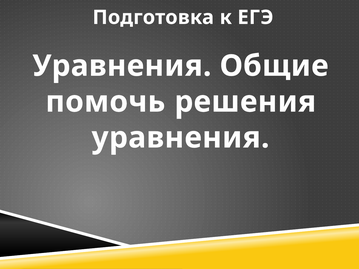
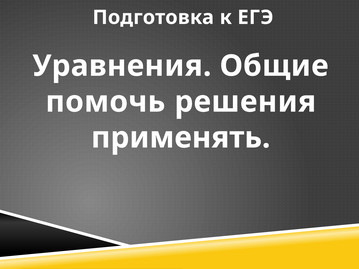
уравнения at (180, 138): уравнения -> применять
